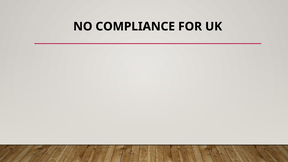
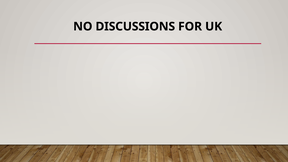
COMPLIANCE: COMPLIANCE -> DISCUSSIONS
